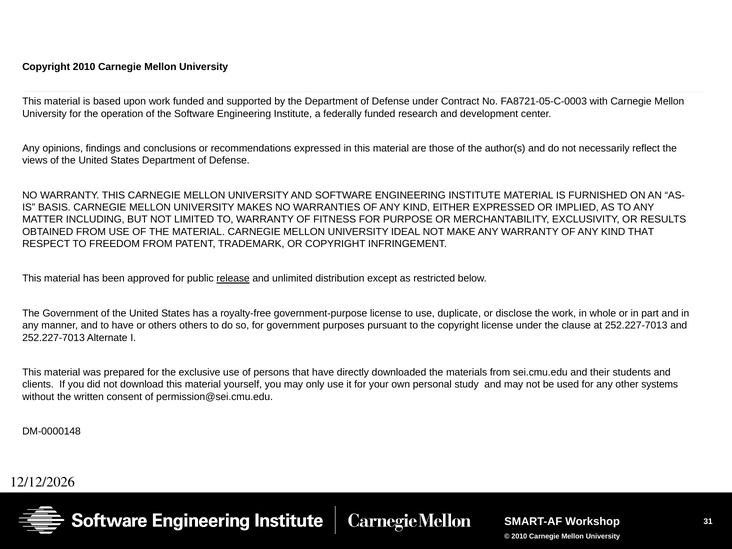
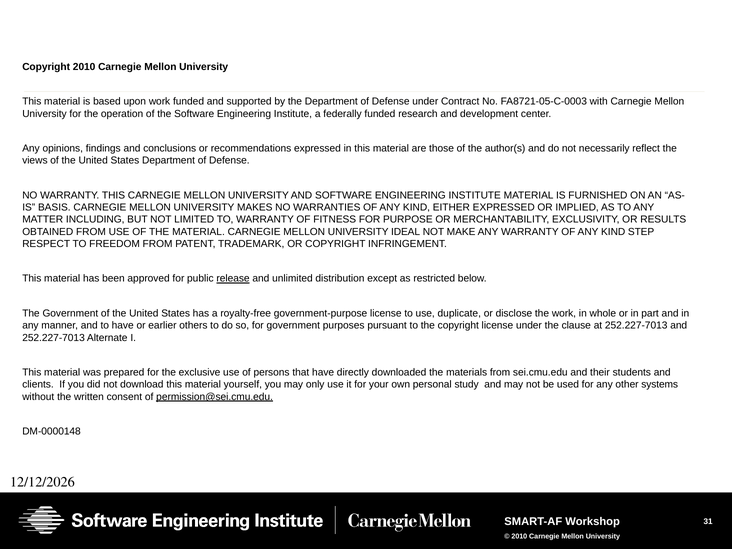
KIND THAT: THAT -> STEP
or others: others -> earlier
permission@sei.cmu.edu underline: none -> present
